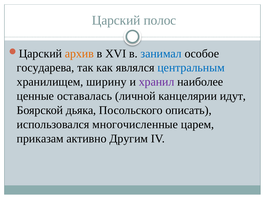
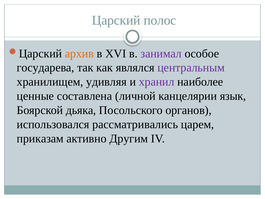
занимал colour: blue -> purple
центральным colour: blue -> purple
ширину: ширину -> удивляя
оставалась: оставалась -> составлена
идут: идут -> язык
описать: описать -> органов
многочисленные: многочисленные -> рассматривались
